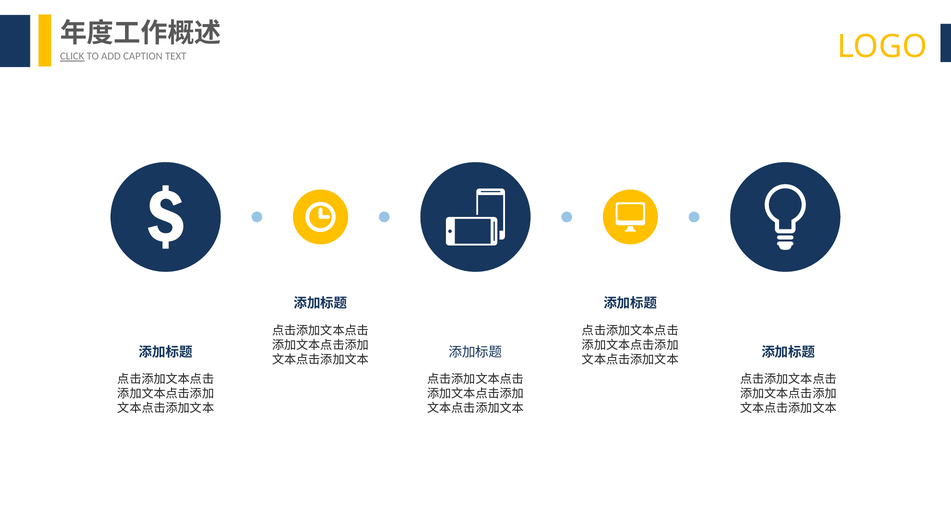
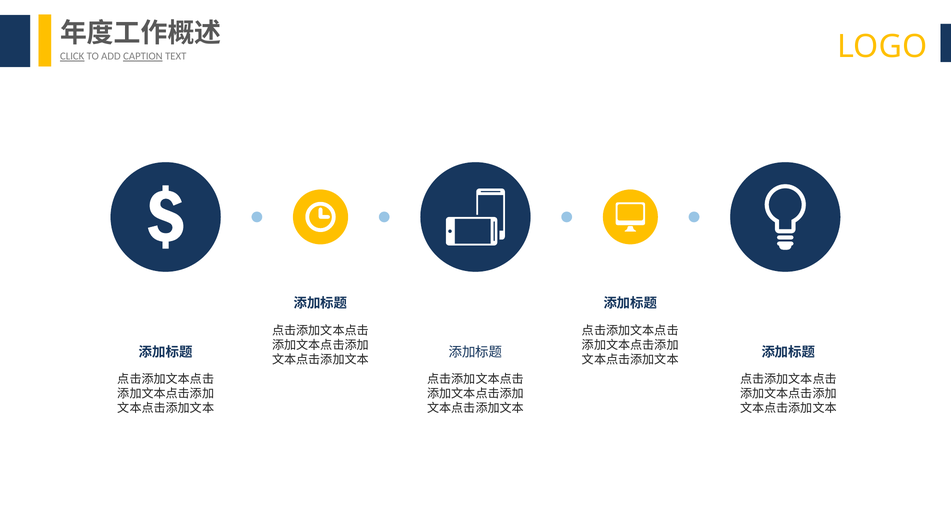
CAPTION underline: none -> present
